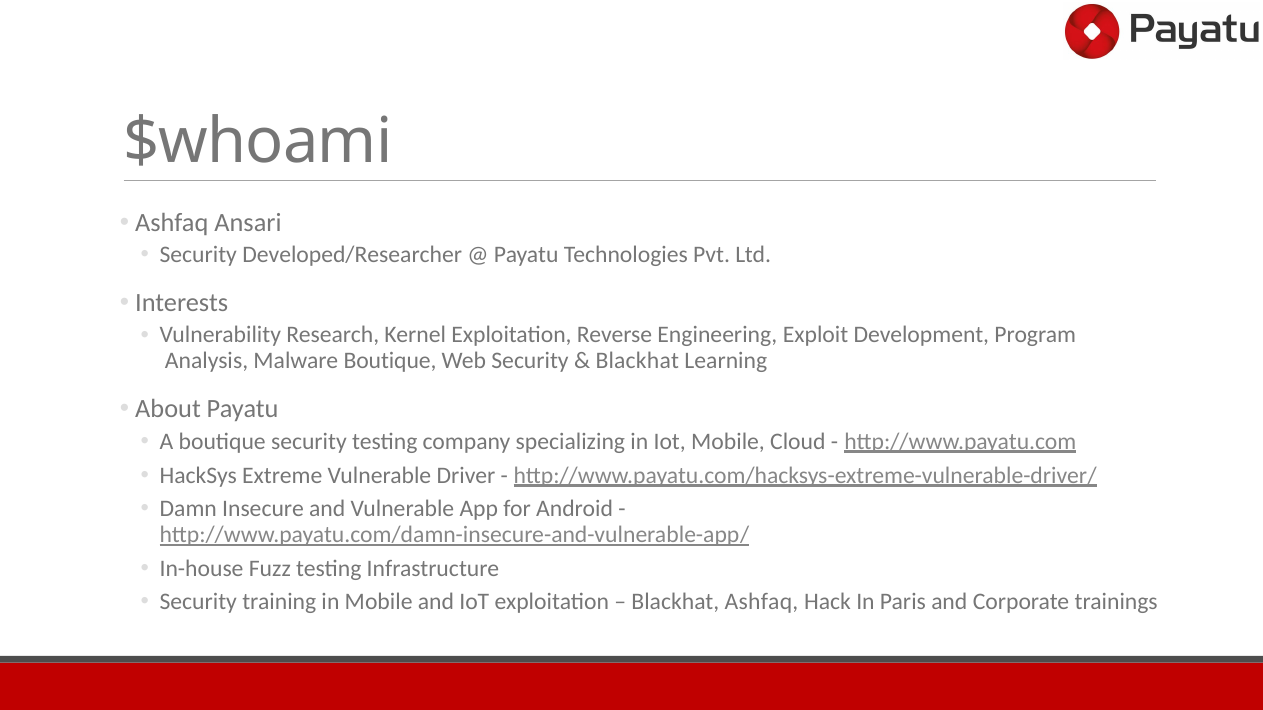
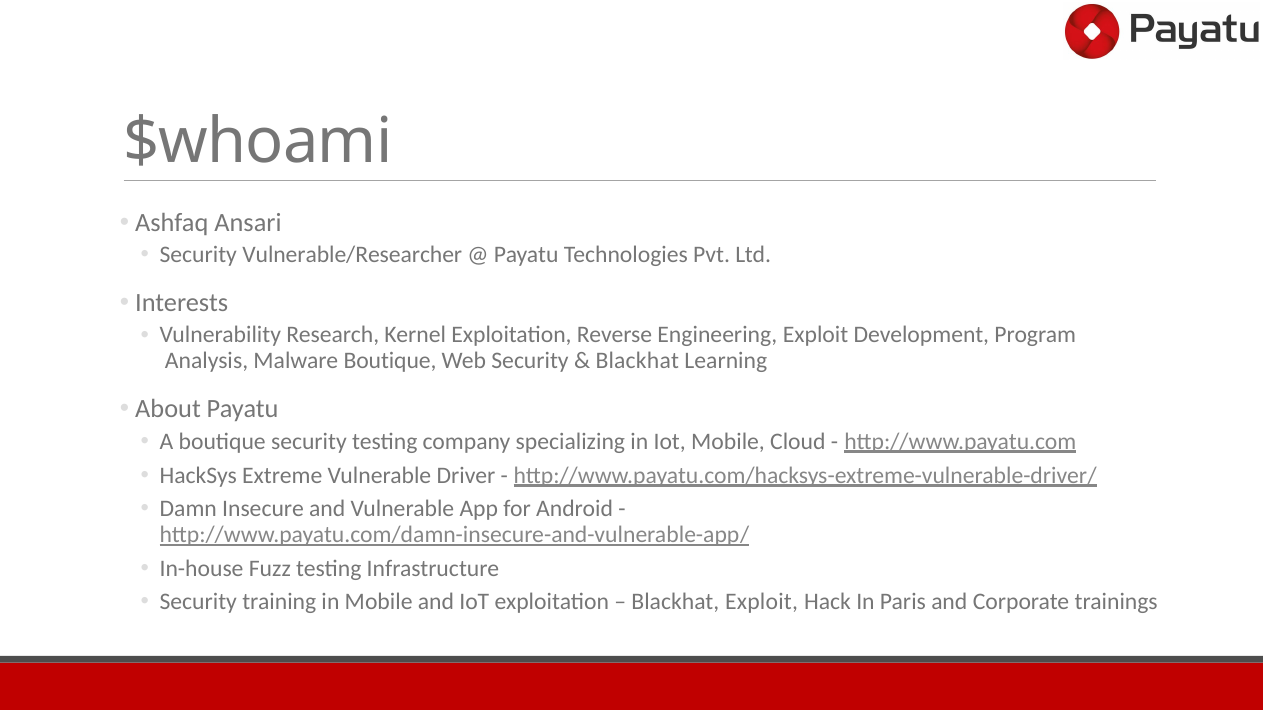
Developed/Researcher: Developed/Researcher -> Vulnerable/Researcher
Blackhat Ashfaq: Ashfaq -> Exploit
